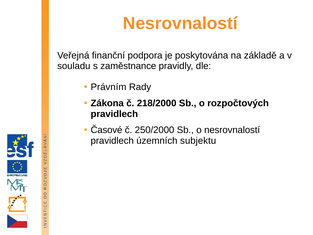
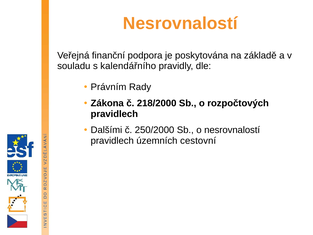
zaměstnance: zaměstnance -> kalendářního
Časové: Časové -> Dalšími
subjektu: subjektu -> cestovní
